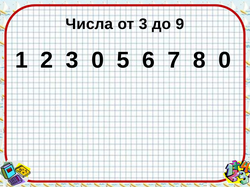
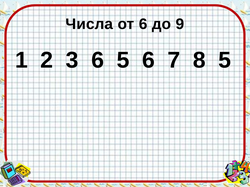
от 3: 3 -> 6
3 0: 0 -> 6
8 0: 0 -> 5
